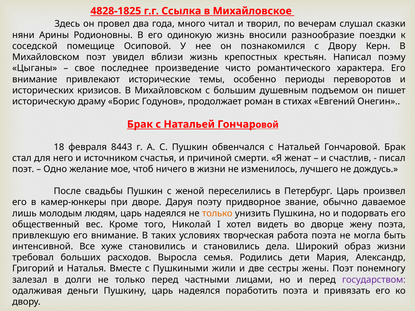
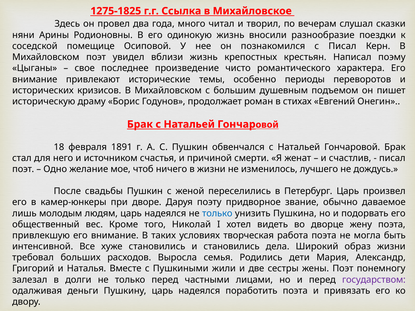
4828-1825: 4828-1825 -> 1275-1825
с Двору: Двору -> Писал
8443: 8443 -> 1891
только at (217, 213) colour: orange -> blue
